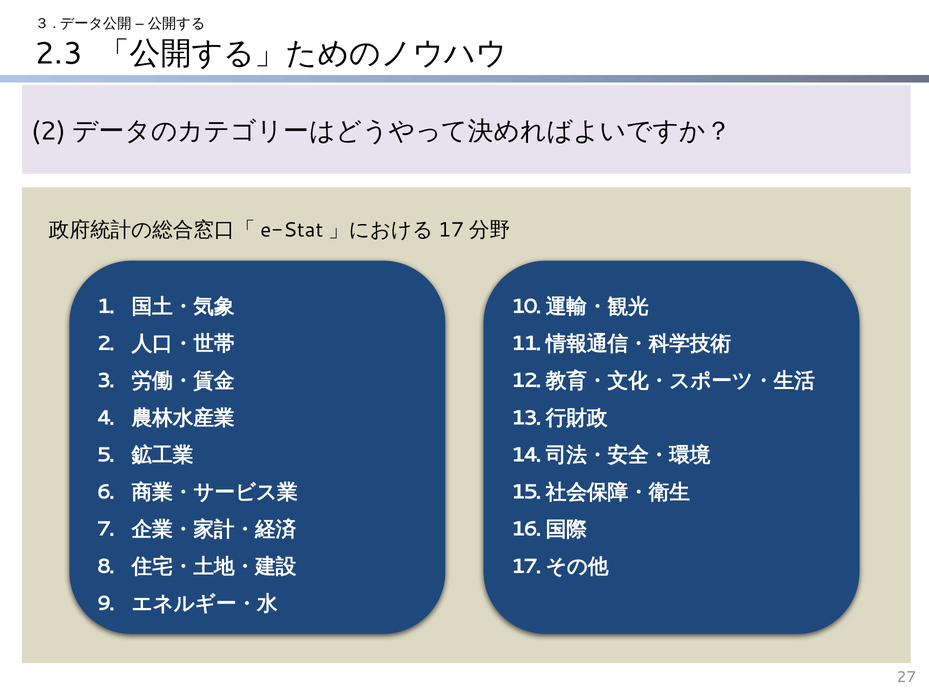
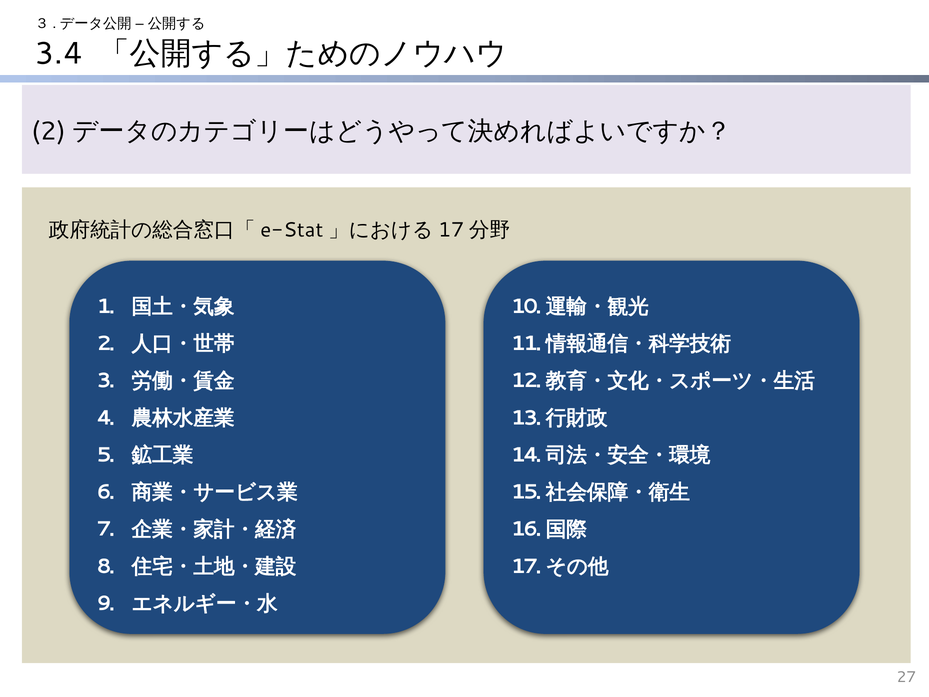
2.3: 2.3 -> 3.4
